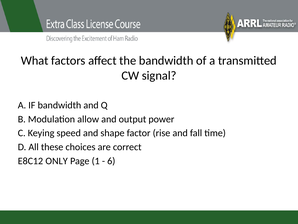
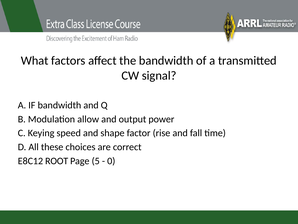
ONLY: ONLY -> ROOT
1: 1 -> 5
6: 6 -> 0
